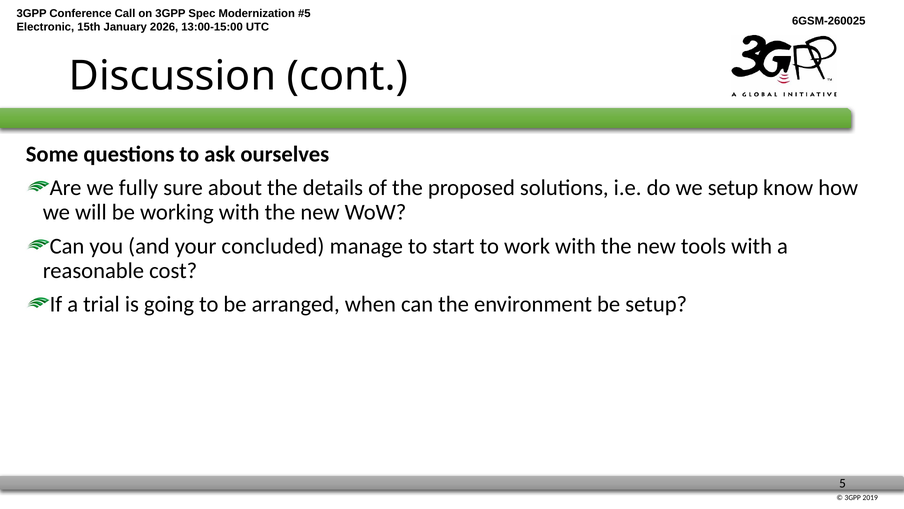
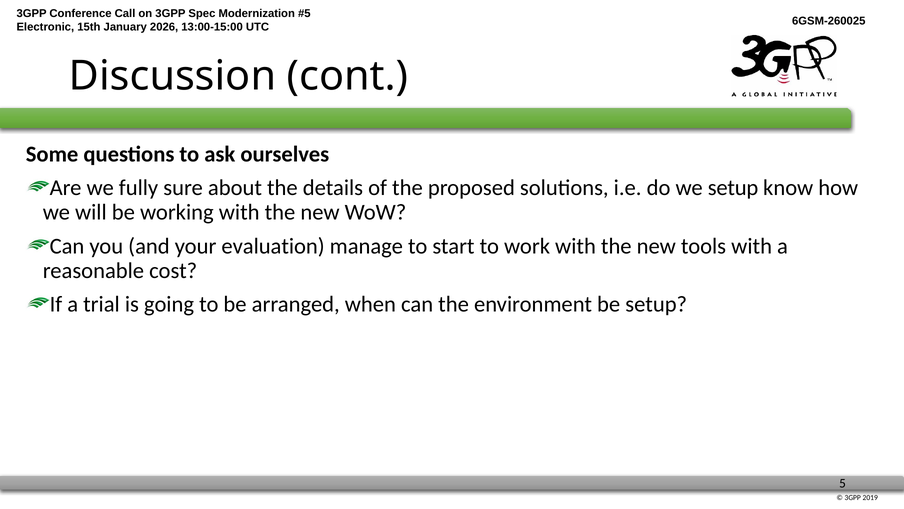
concluded: concluded -> evaluation
